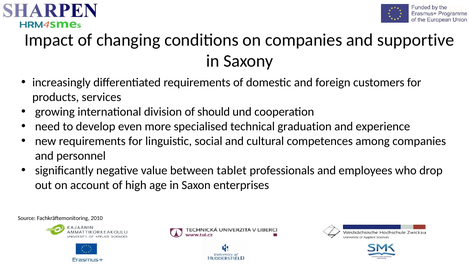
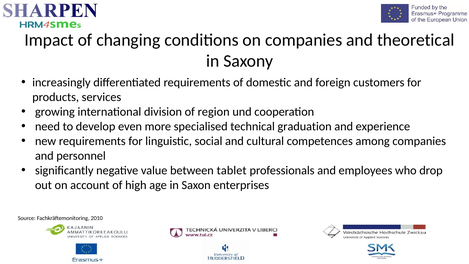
supportive: supportive -> theoretical
should: should -> region
